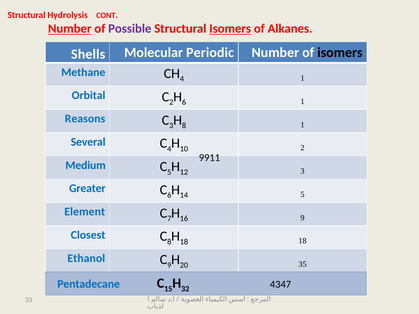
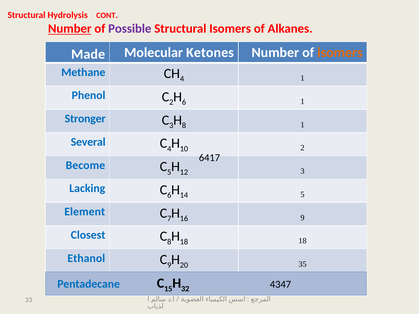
Isomers at (230, 29) underline: present -> none
Shells: Shells -> Made
Periodic: Periodic -> Ketones
isomers at (340, 53) colour: black -> orange
Orbital: Orbital -> Phenol
Reasons: Reasons -> Stronger
9911: 9911 -> 6417
Medium: Medium -> Become
Greater: Greater -> Lacking
